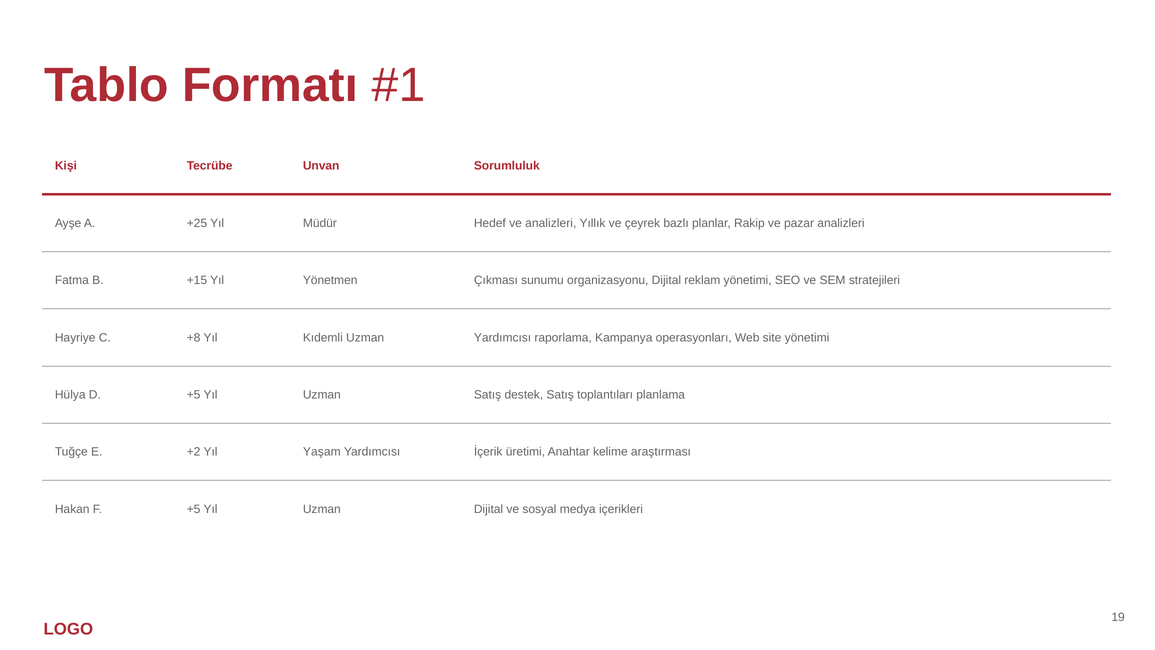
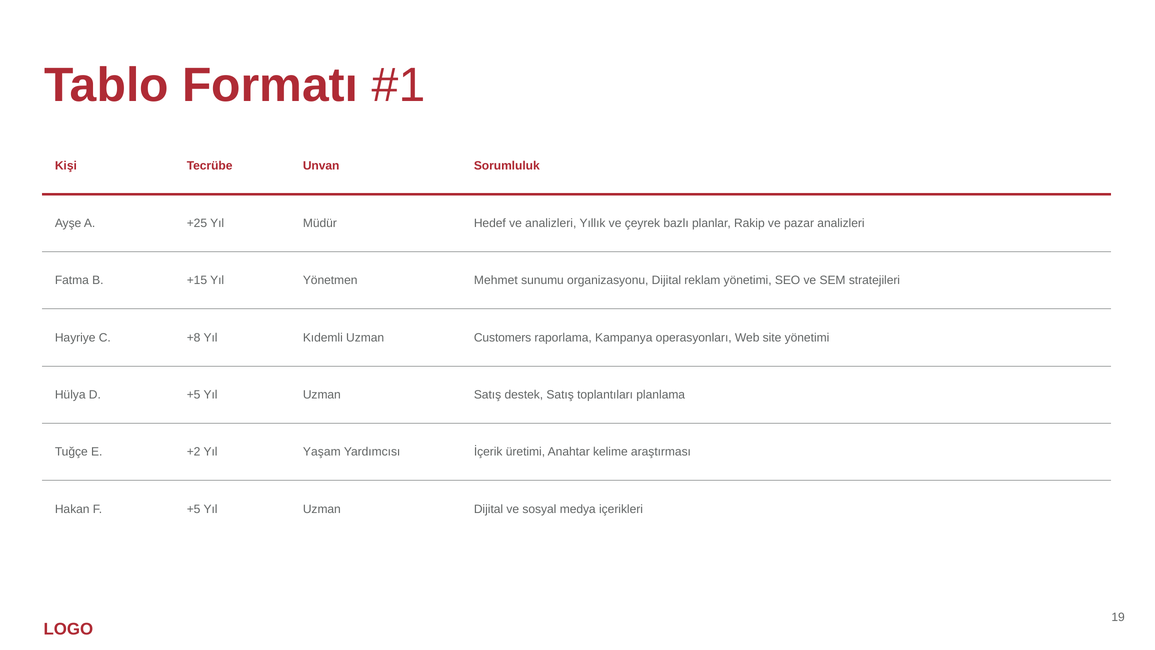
Çıkması: Çıkması -> Mehmet
Uzman Yardımcısı: Yardımcısı -> Customers
